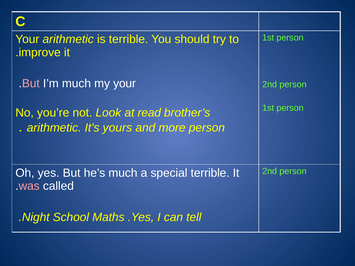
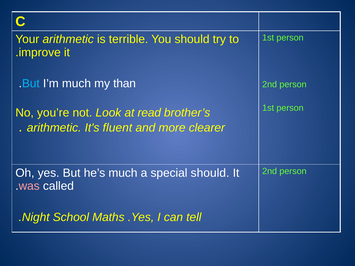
But at (31, 84) colour: pink -> light blue
my your: your -> than
yours: yours -> fluent
more person: person -> clearer
special terrible: terrible -> should
